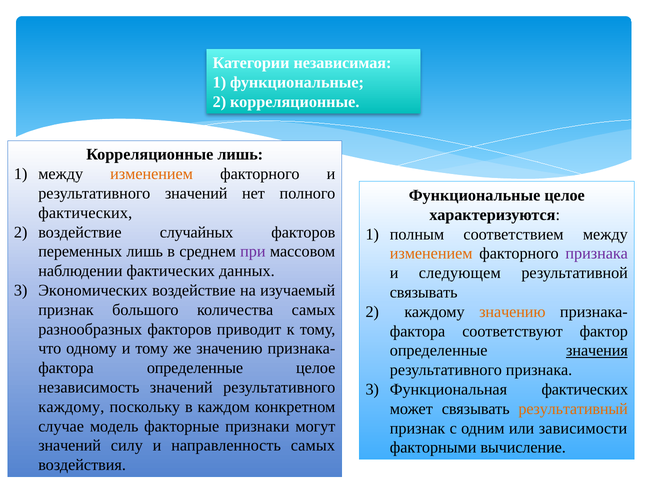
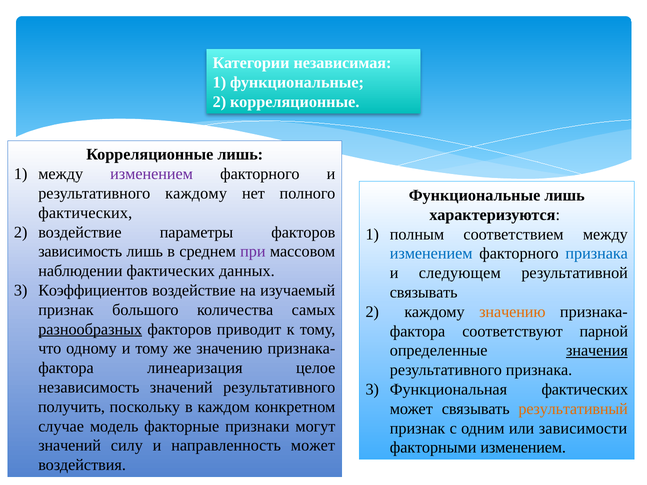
изменением at (152, 174) colour: orange -> purple
результативного значений: значений -> каждому
Функциональные целое: целое -> лишь
случайных: случайных -> параметры
переменных: переменных -> зависимость
изменением at (431, 254) colour: orange -> blue
признака at (597, 254) colour: purple -> blue
Экономических: Экономических -> Коэффициентов
разнообразных underline: none -> present
фактор: фактор -> парной
определенные at (195, 368): определенные -> линеаризация
каждому at (71, 407): каждому -> получить
направленность самых: самых -> может
факторными вычисление: вычисление -> изменением
